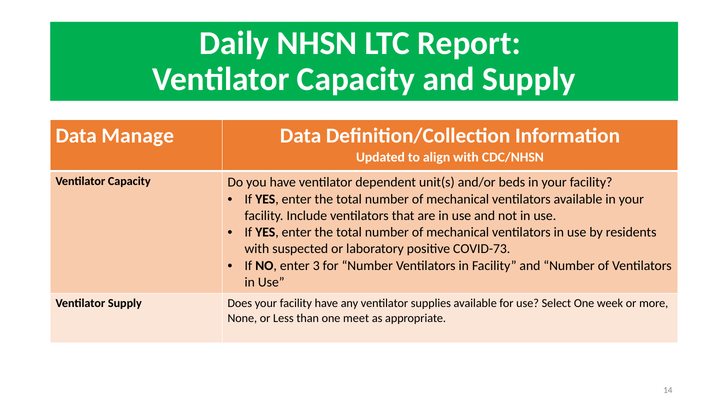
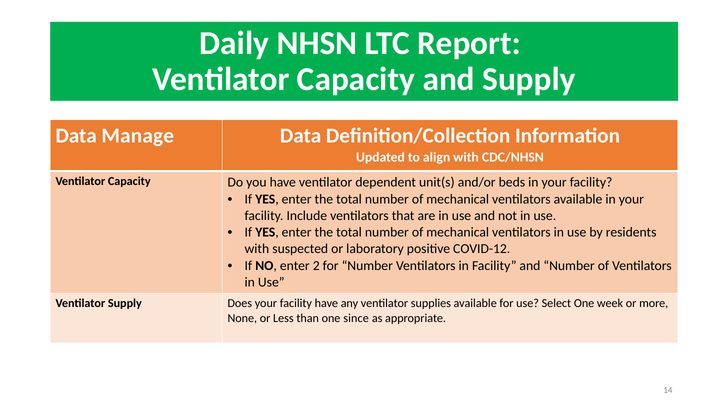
COVID-73: COVID-73 -> COVID-12
3: 3 -> 2
meet: meet -> since
